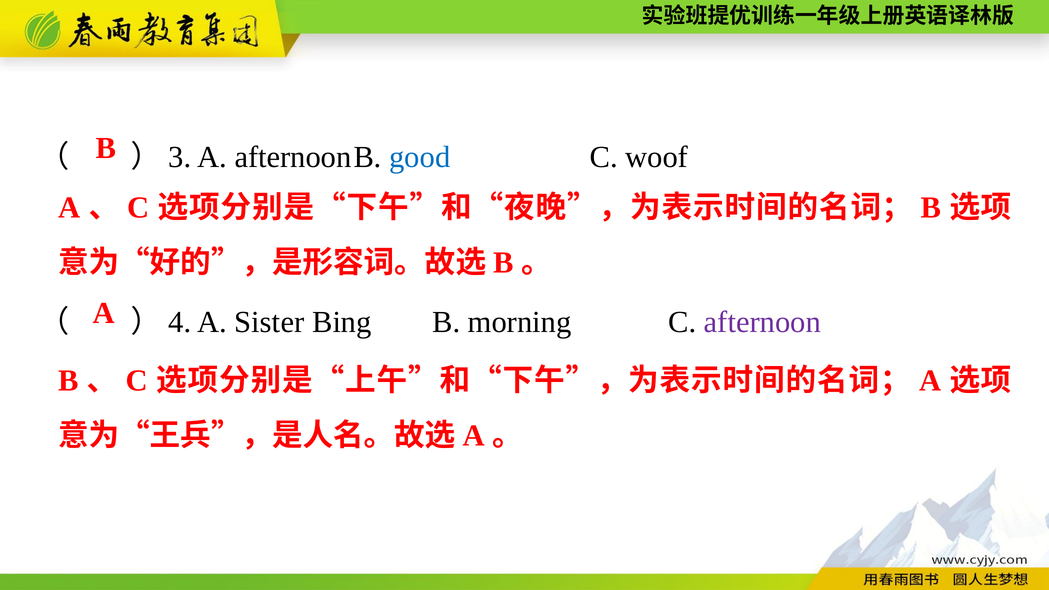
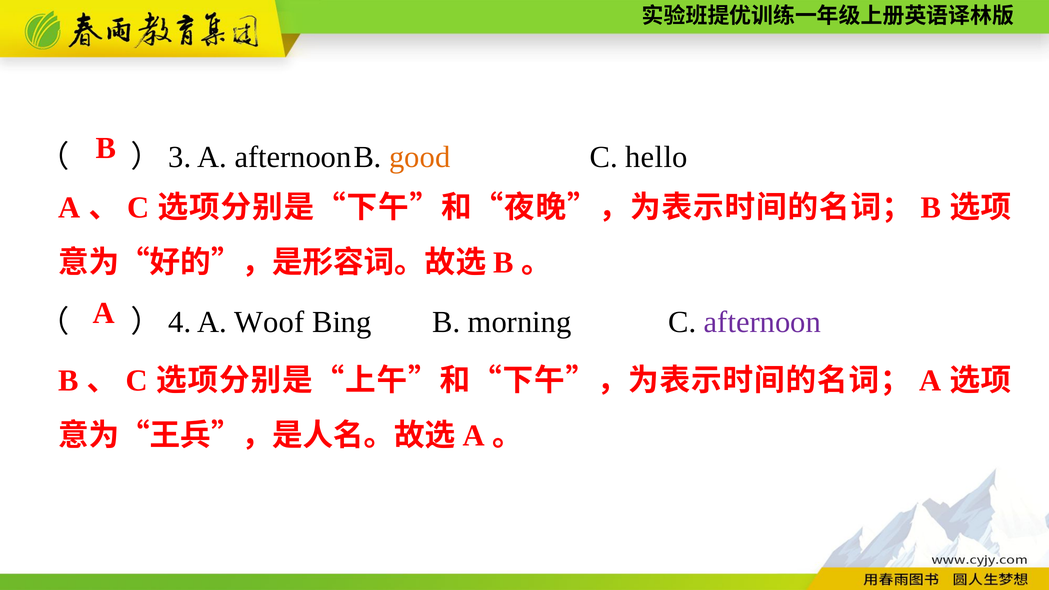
good colour: blue -> orange
woof: woof -> hello
Sister: Sister -> Woof
